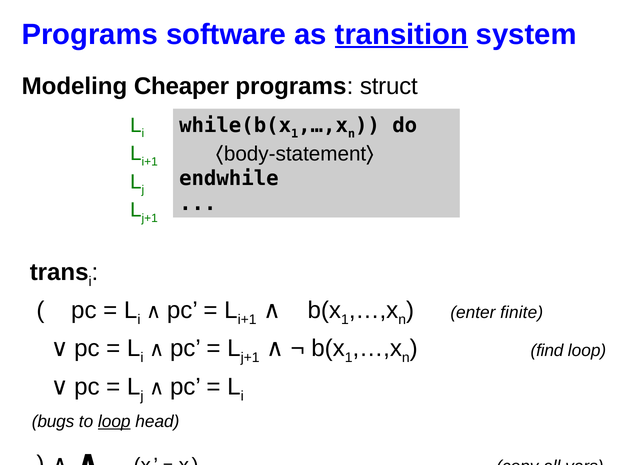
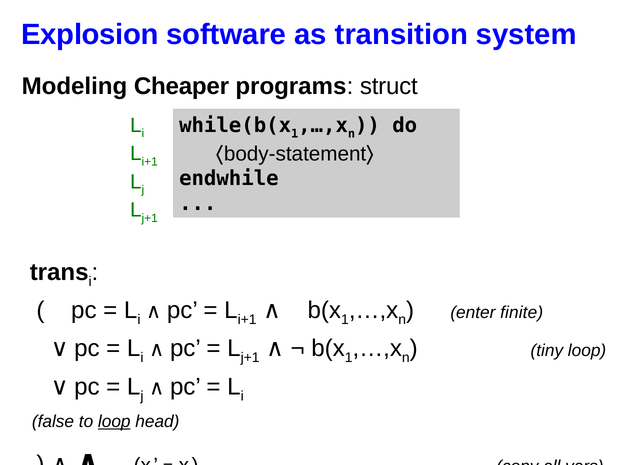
Programs at (90, 34): Programs -> Explosion
transition underline: present -> none
find: find -> tiny
bugs: bugs -> false
